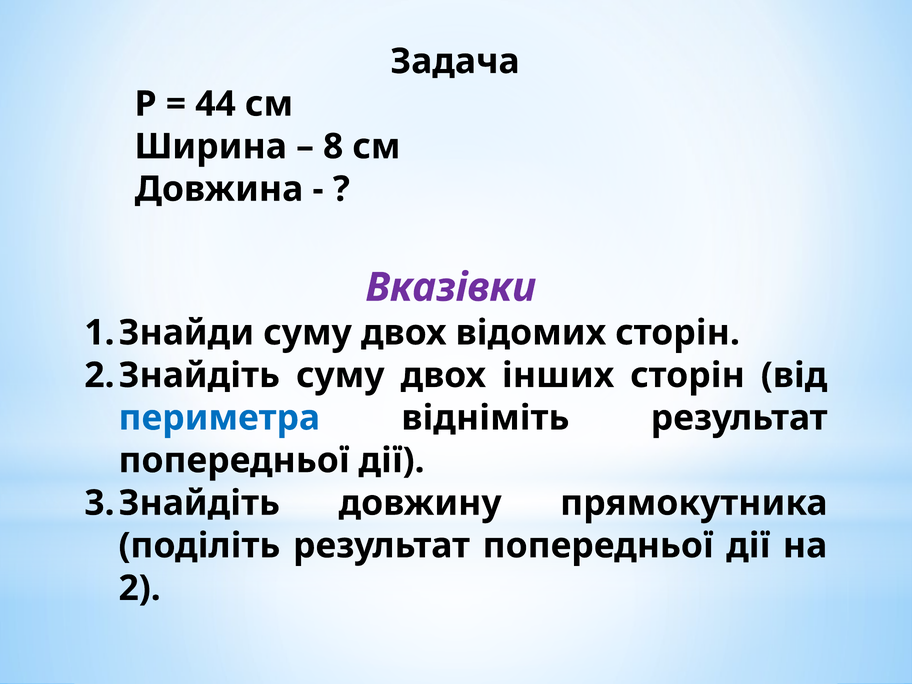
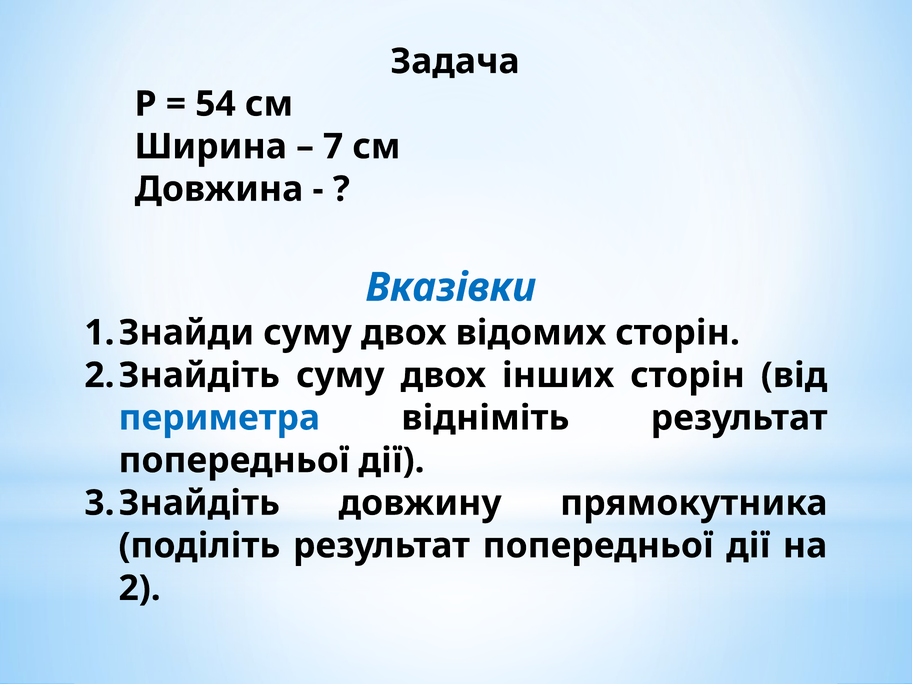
44: 44 -> 54
8: 8 -> 7
Вказівки colour: purple -> blue
